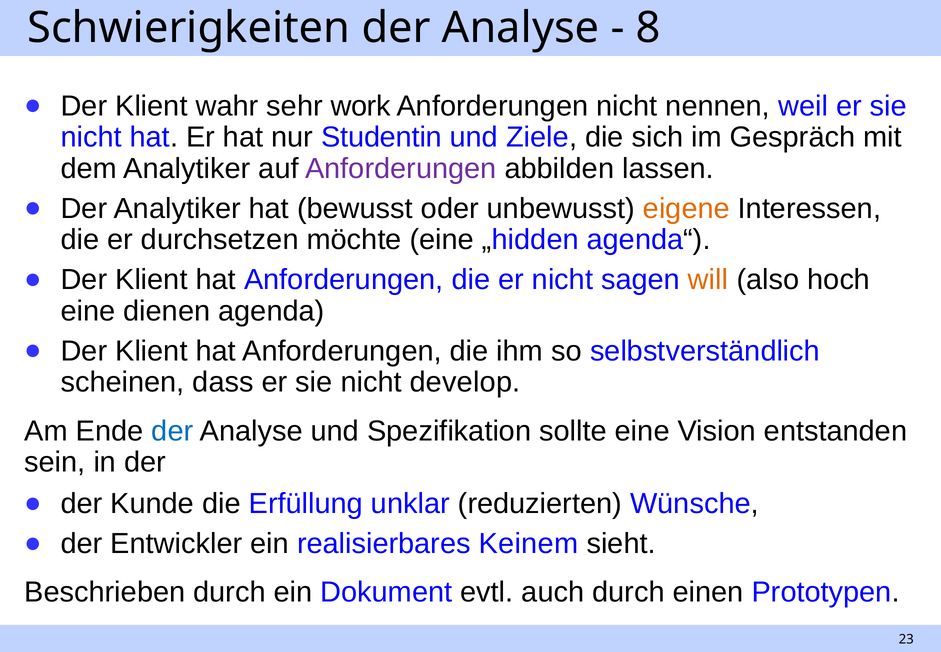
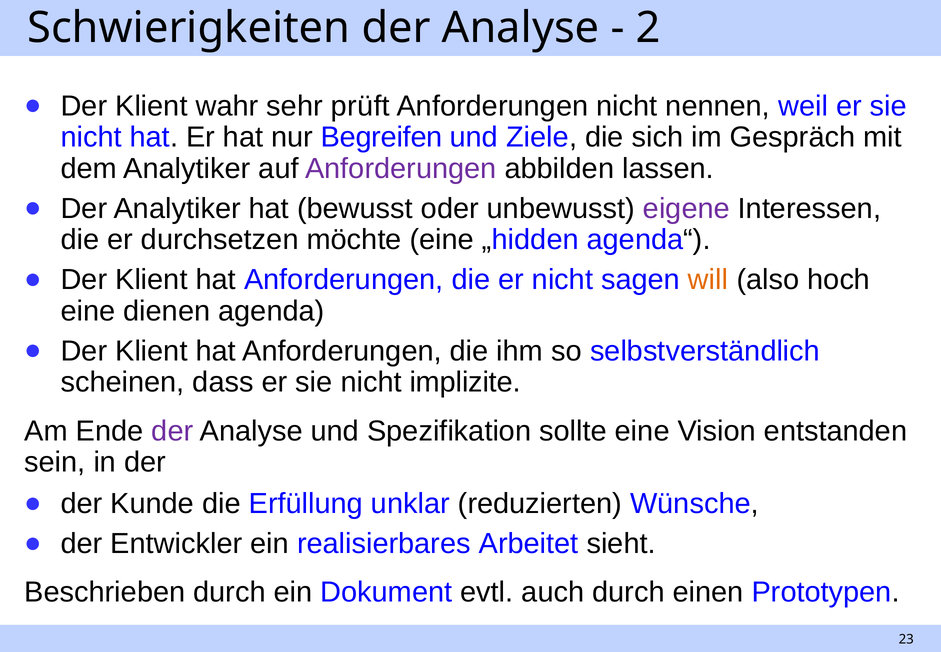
8: 8 -> 2
work: work -> prüft
Studentin: Studentin -> Begreifen
eigene colour: orange -> purple
develop: develop -> implizite
der at (172, 431) colour: blue -> purple
Keinem: Keinem -> Arbeitet
